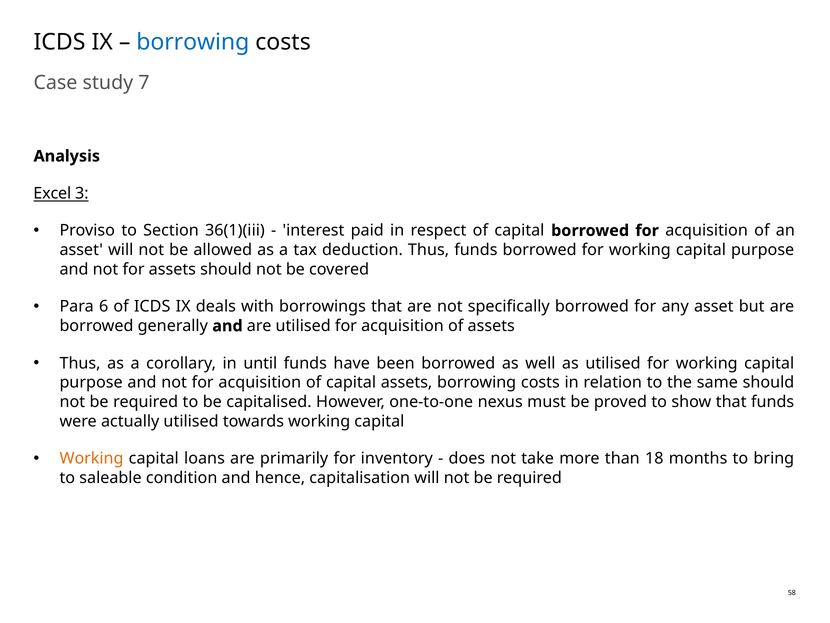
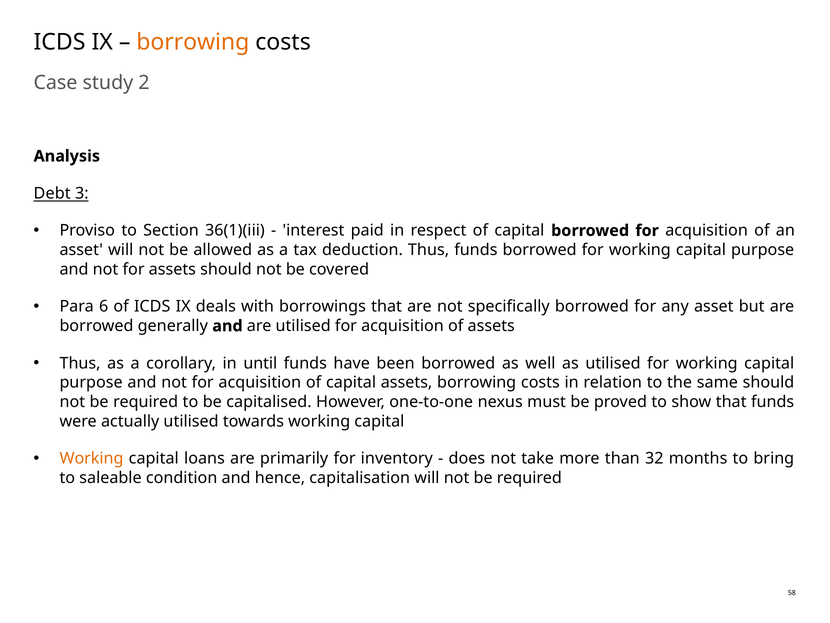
borrowing at (193, 42) colour: blue -> orange
7: 7 -> 2
Excel: Excel -> Debt
18: 18 -> 32
